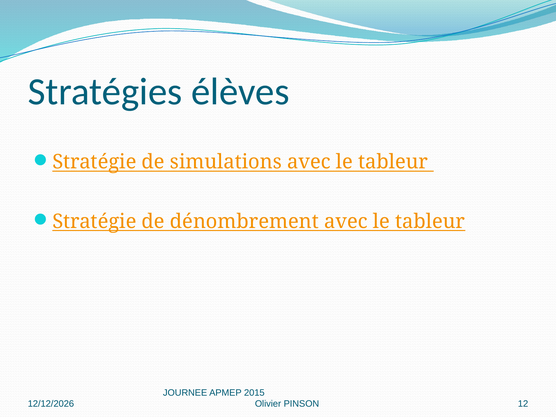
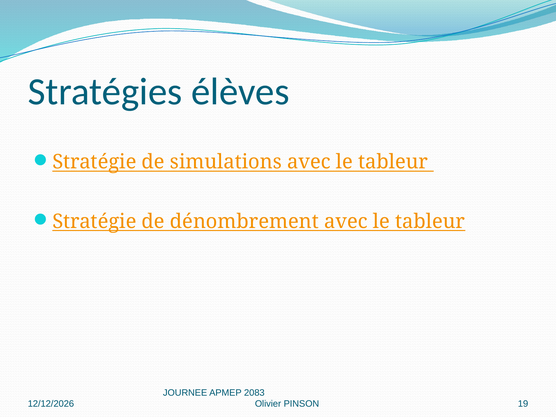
2015: 2015 -> 2083
12: 12 -> 19
